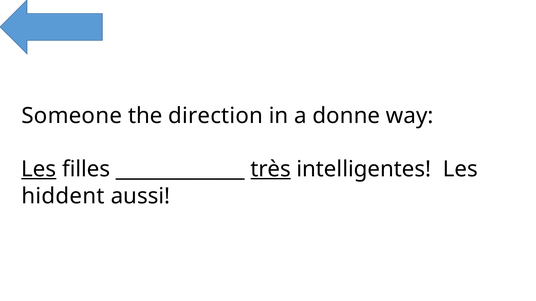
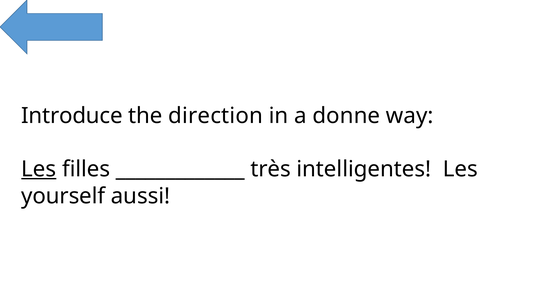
Someone: Someone -> Introduce
très underline: present -> none
hiddent: hiddent -> yourself
